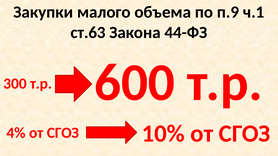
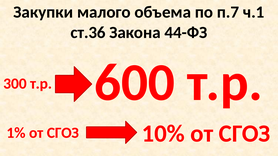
п.9: п.9 -> п.7
ст.63: ст.63 -> ст.36
4%: 4% -> 1%
